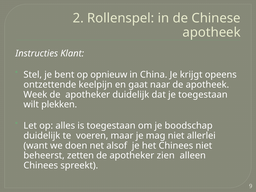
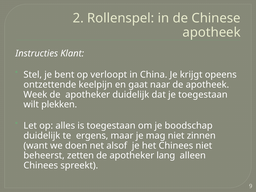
opnieuw: opnieuw -> verloopt
voeren: voeren -> ergens
allerlei: allerlei -> zinnen
zien: zien -> lang
